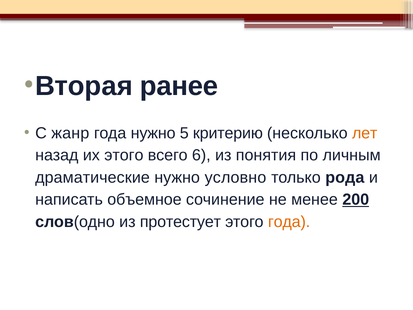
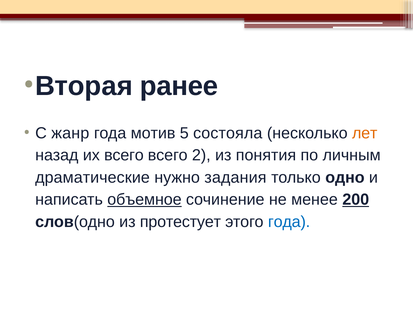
года нужно: нужно -> мотив
критерию: критерию -> состояла
их этого: этого -> всего
6: 6 -> 2
условно: условно -> задания
рода: рода -> одно
объемное underline: none -> present
года at (289, 222) colour: orange -> blue
